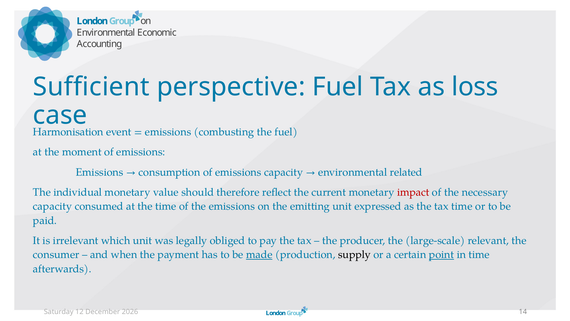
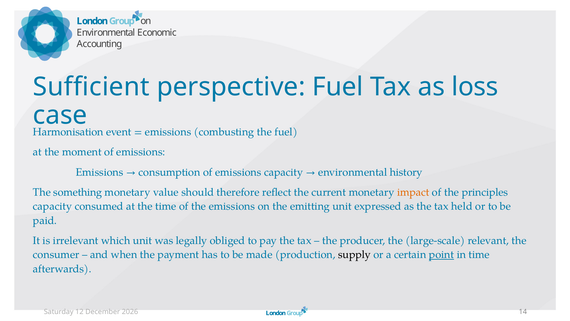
related: related -> history
individual: individual -> something
impact colour: red -> orange
necessary: necessary -> principles
tax time: time -> held
made underline: present -> none
